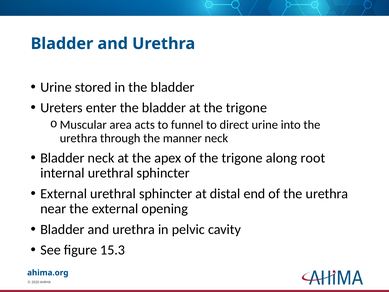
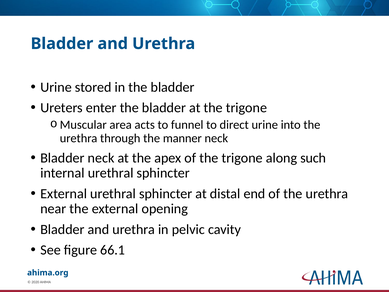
root: root -> such
15.3: 15.3 -> 66.1
